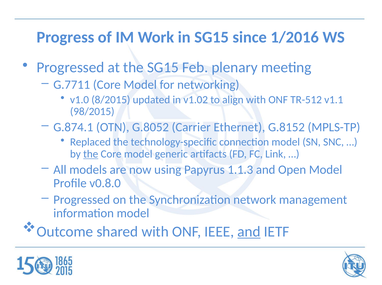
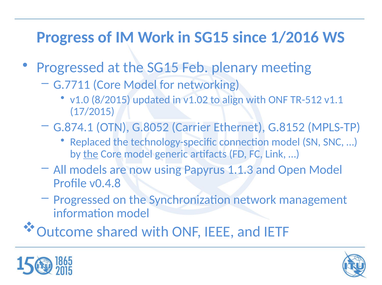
98/2015: 98/2015 -> 17/2015
v0.8.0: v0.8.0 -> v0.4.8
and at (249, 232) underline: present -> none
